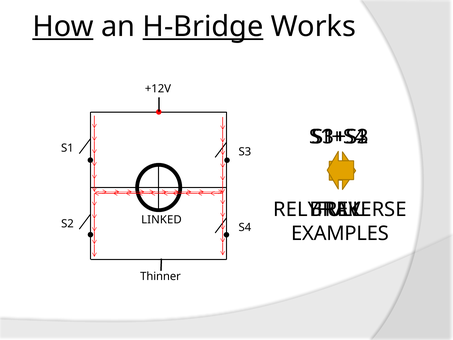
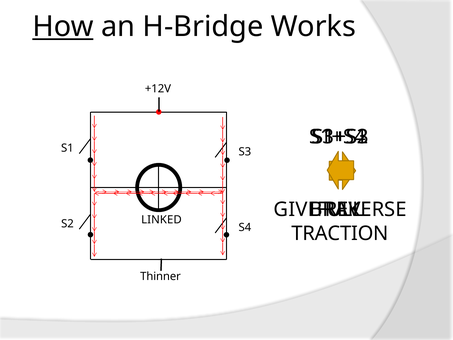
H-Bridge underline: present -> none
RELY: RELY -> GIVE
EXAMPLES: EXAMPLES -> TRACTION
